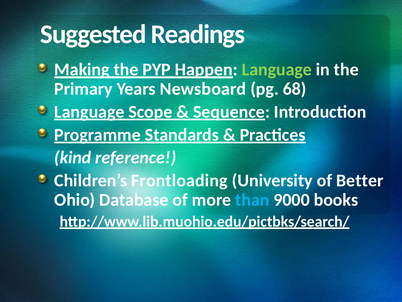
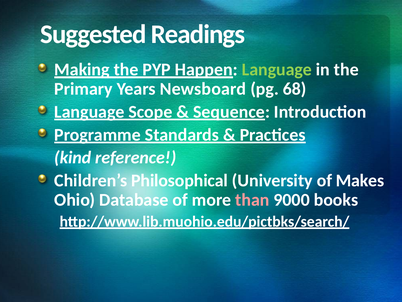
Frontloading: Frontloading -> Philosophical
Better: Better -> Makes
than colour: light blue -> pink
